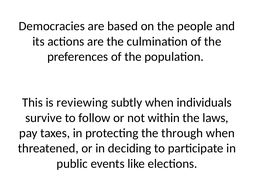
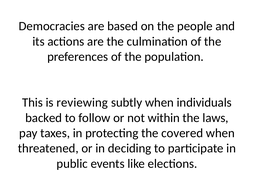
survive: survive -> backed
through: through -> covered
